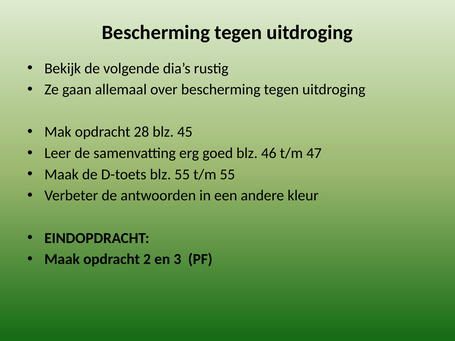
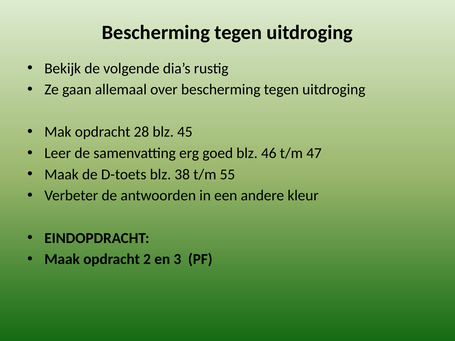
blz 55: 55 -> 38
